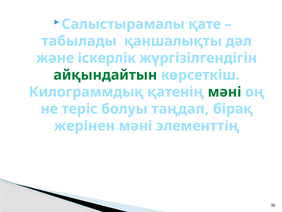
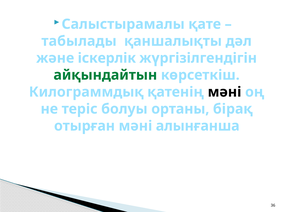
мәні at (225, 92) colour: green -> black
таңдап: таңдап -> ортаны
жерінен: жерінен -> отырған
элементтің: элементтің -> алынғанша
